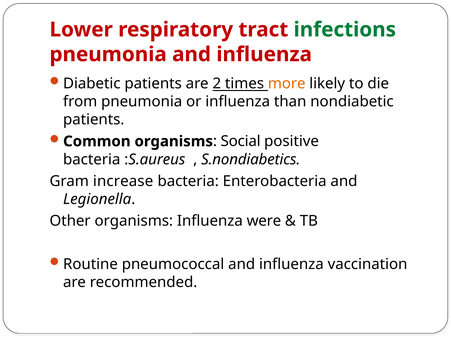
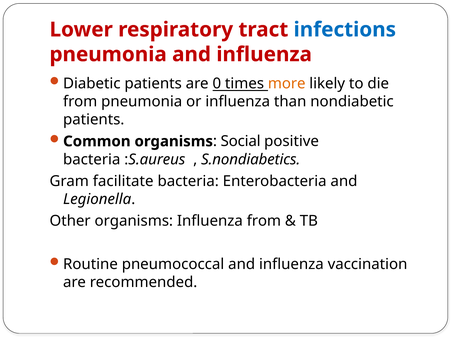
infections colour: green -> blue
2: 2 -> 0
increase: increase -> facilitate
Influenza were: were -> from
